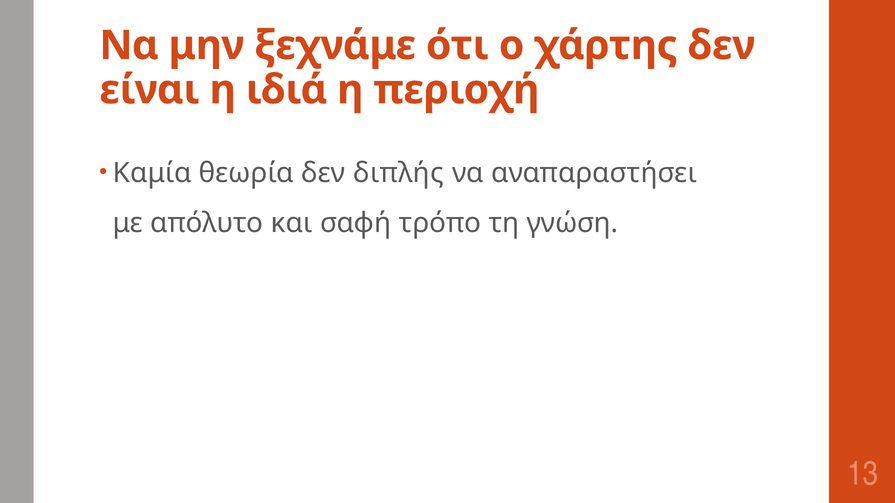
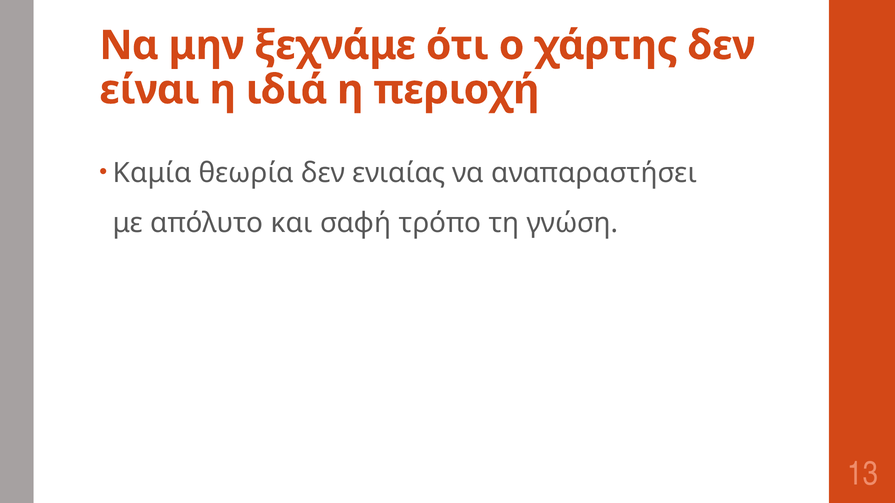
διπλής: διπλής -> ενιαίας
